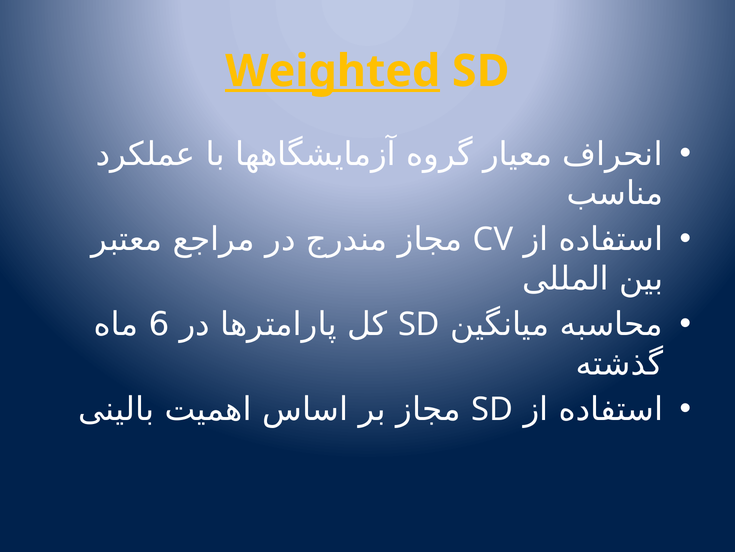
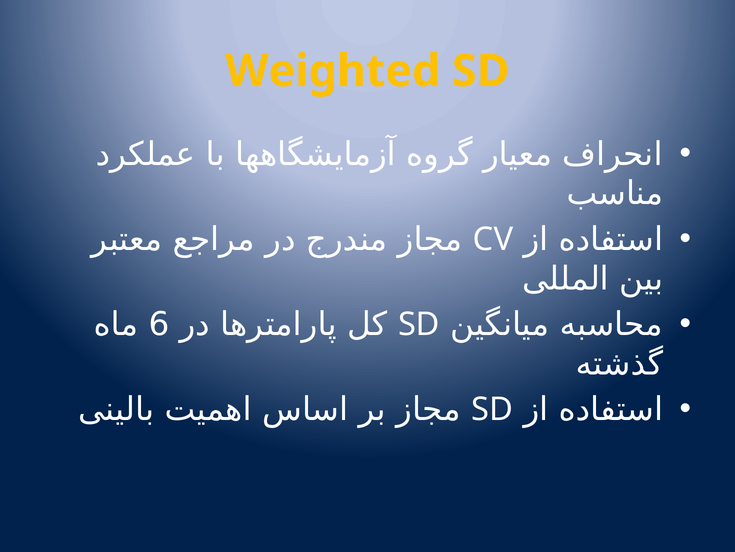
Weighted underline: present -> none
